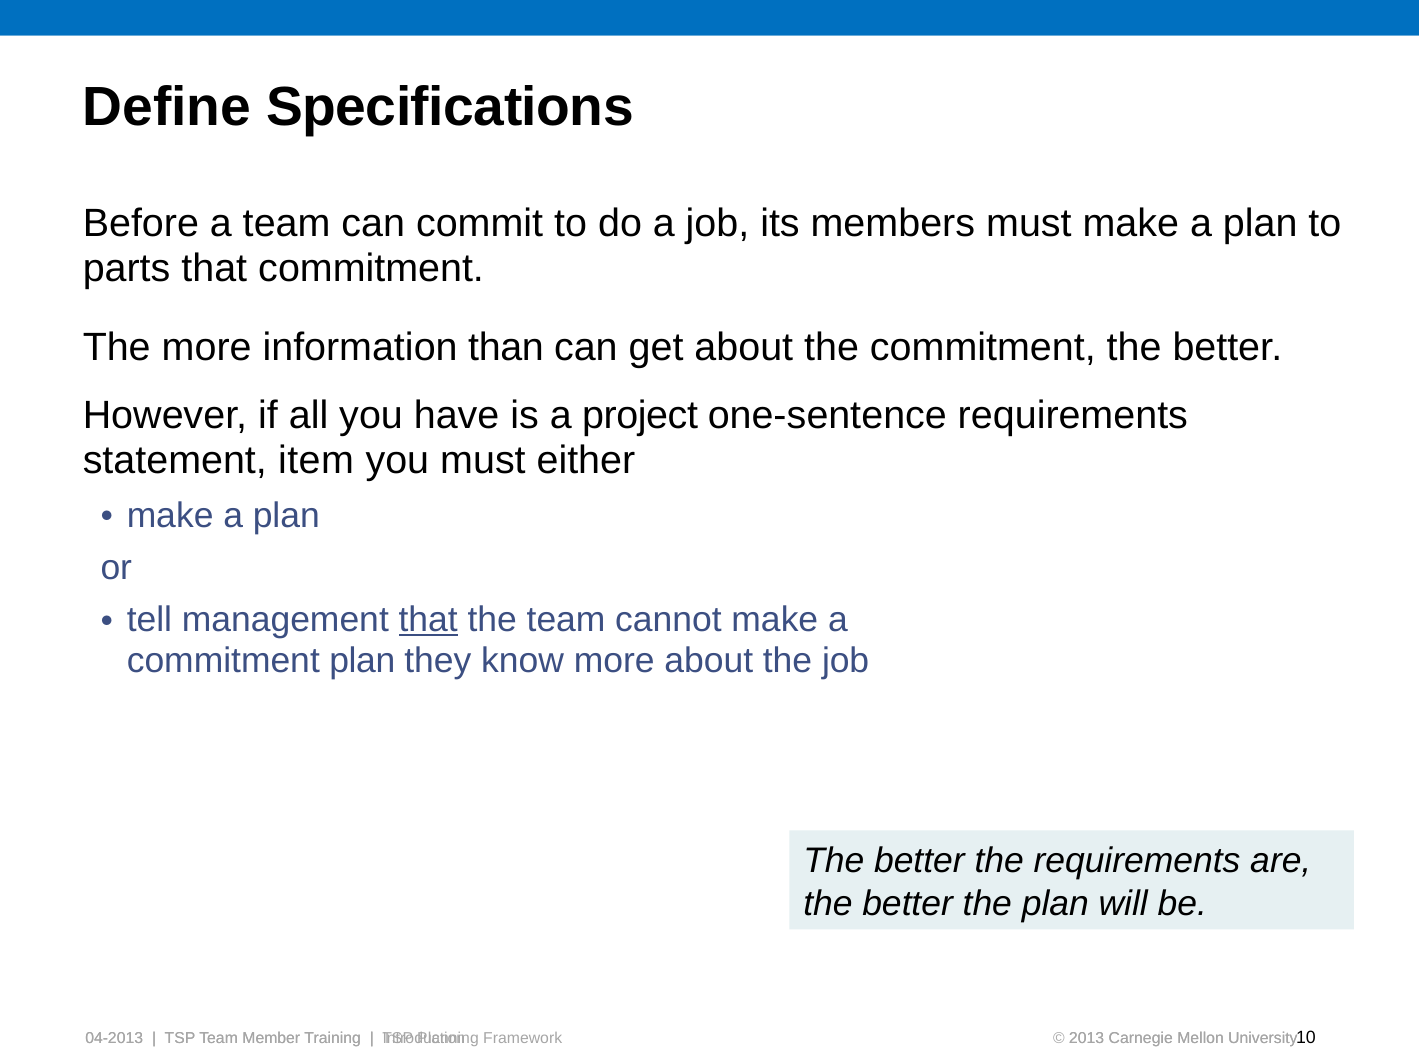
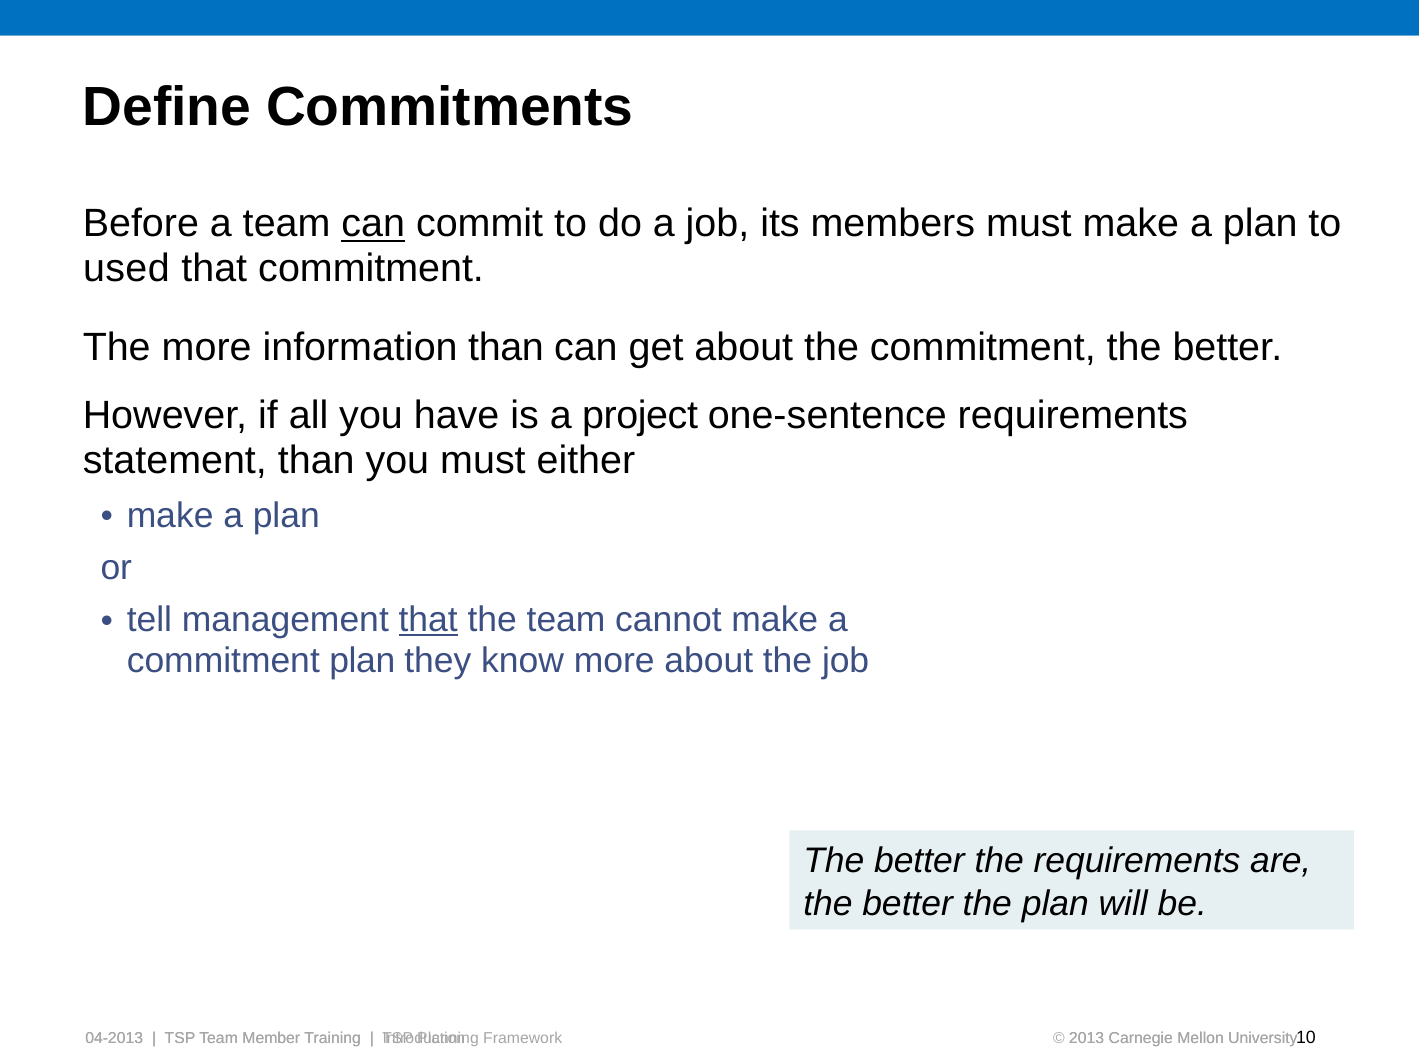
Specifications: Specifications -> Commitments
can at (373, 224) underline: none -> present
parts: parts -> used
statement item: item -> than
